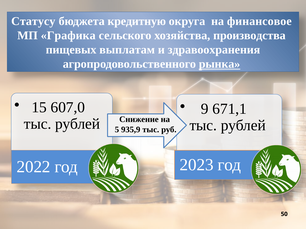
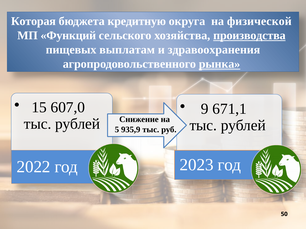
Статусу: Статусу -> Которая
финансовое: финансовое -> физической
Графика: Графика -> Функций
производства underline: none -> present
